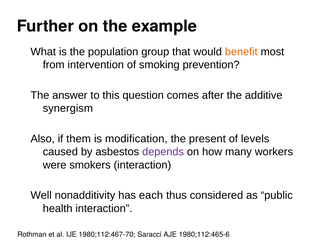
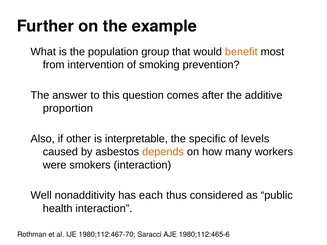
synergism: synergism -> proportion
them: them -> other
modification: modification -> interpretable
present: present -> specific
depends colour: purple -> orange
